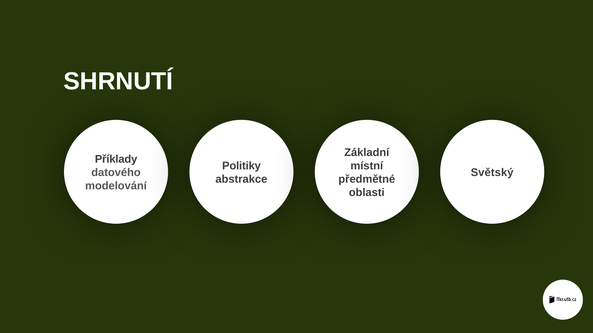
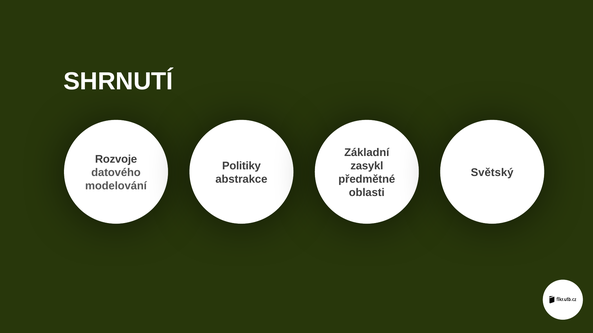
Příklady: Příklady -> Rozvoje
místní: místní -> zasykl
